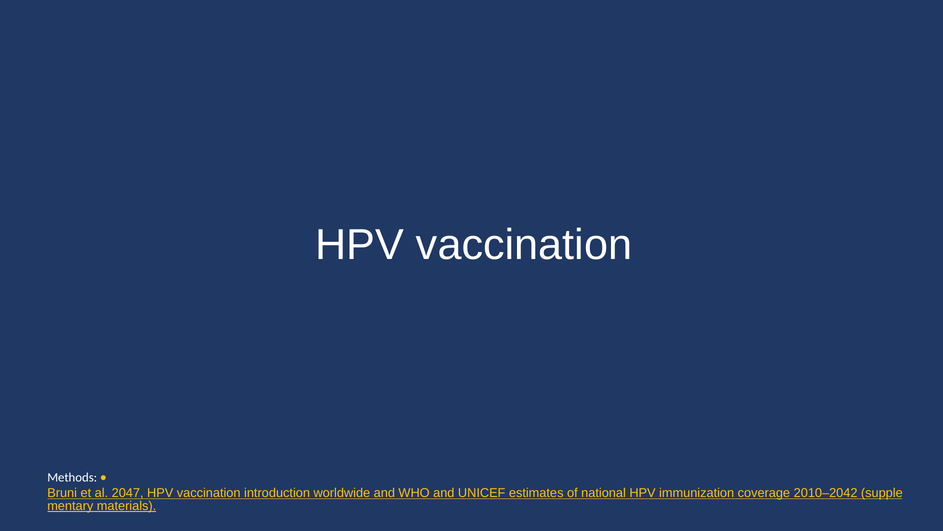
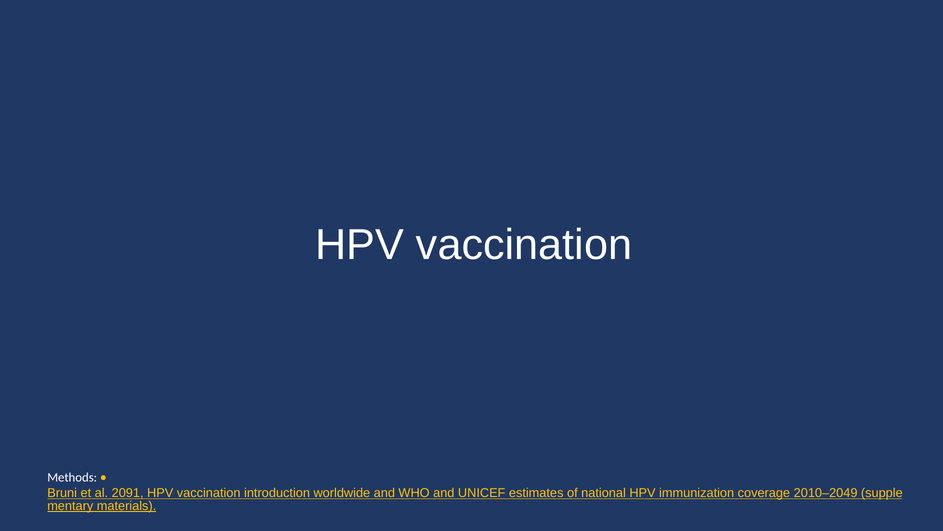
2047: 2047 -> 2091
2010–2042: 2010–2042 -> 2010–2049
